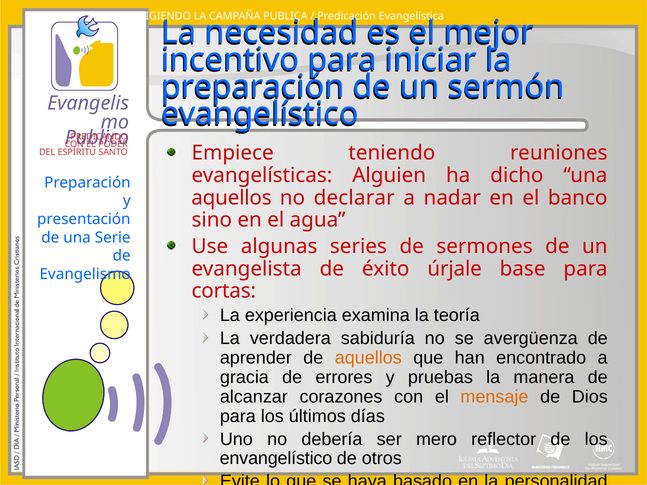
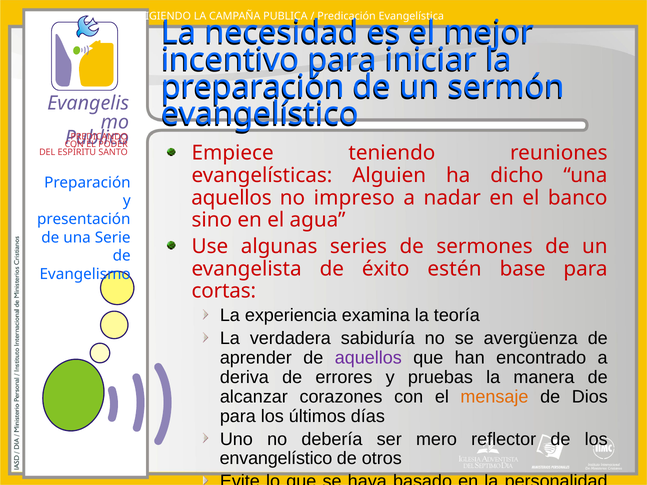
declarar: declarar -> impreso
úrjale: úrjale -> estén
aquellos at (368, 358) colour: orange -> purple
gracia: gracia -> deriva
